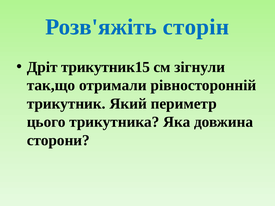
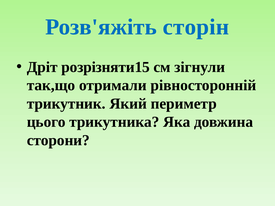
трикутник15: трикутник15 -> розрізняти15
